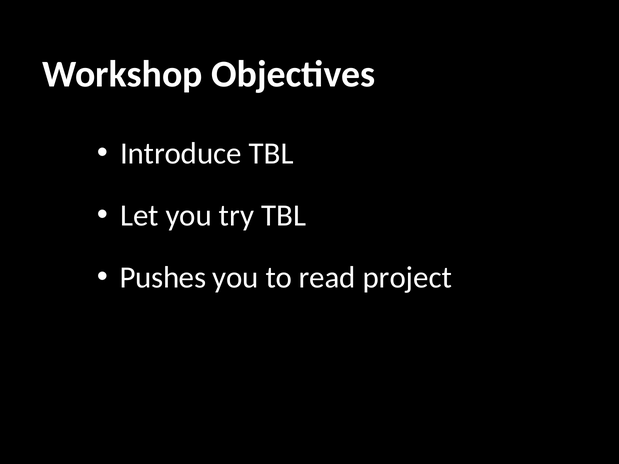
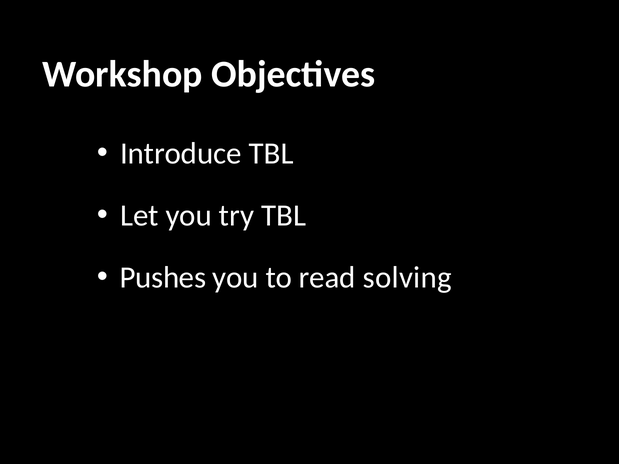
project: project -> solving
